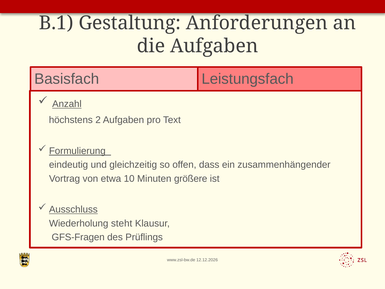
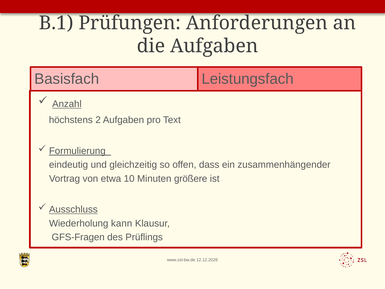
Gestaltung: Gestaltung -> Prüfungen
steht: steht -> kann
